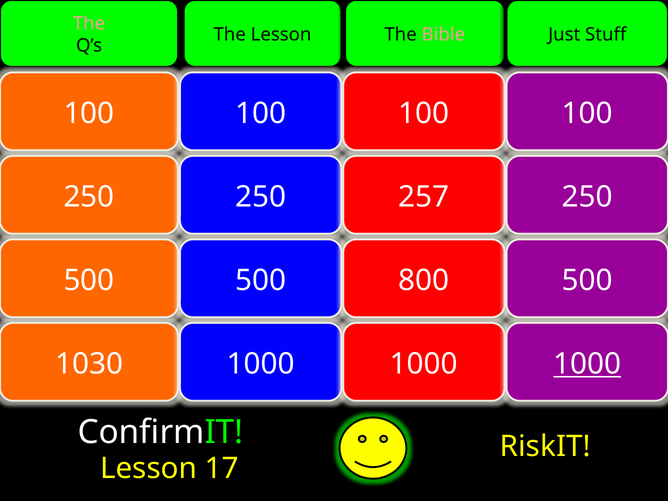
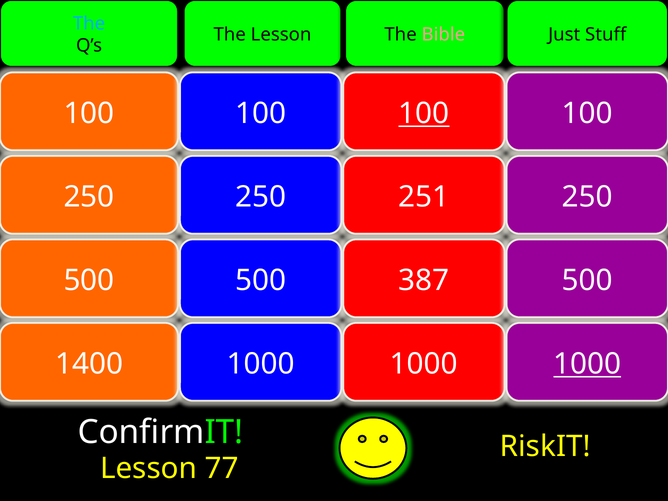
The at (89, 24) colour: pink -> light blue
100 at (424, 113) underline: none -> present
257: 257 -> 251
800: 800 -> 387
1030: 1030 -> 1400
17: 17 -> 77
